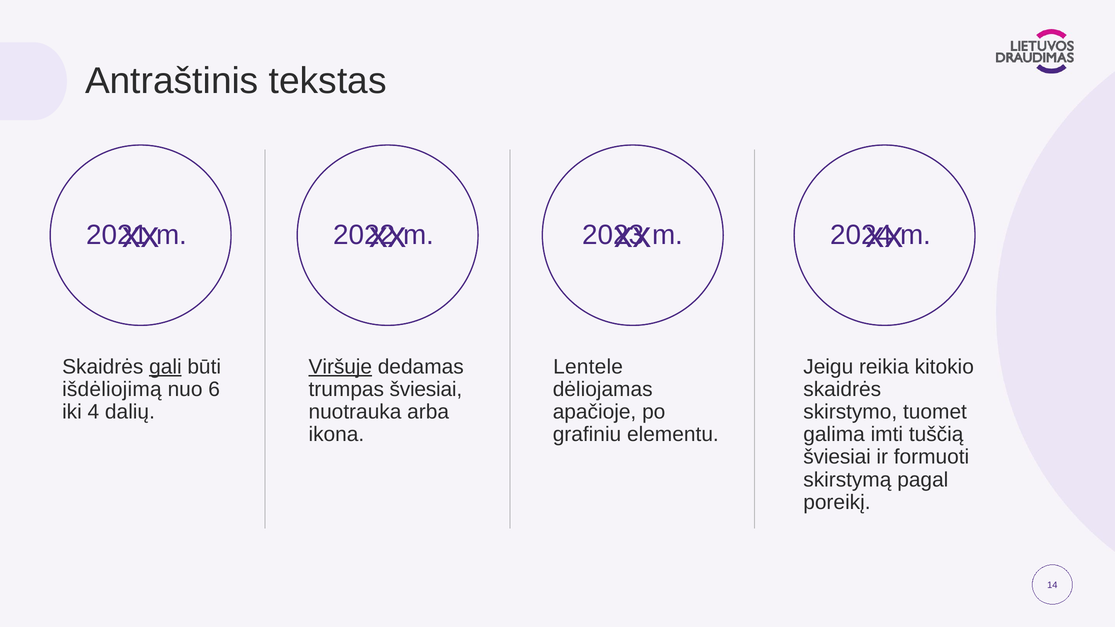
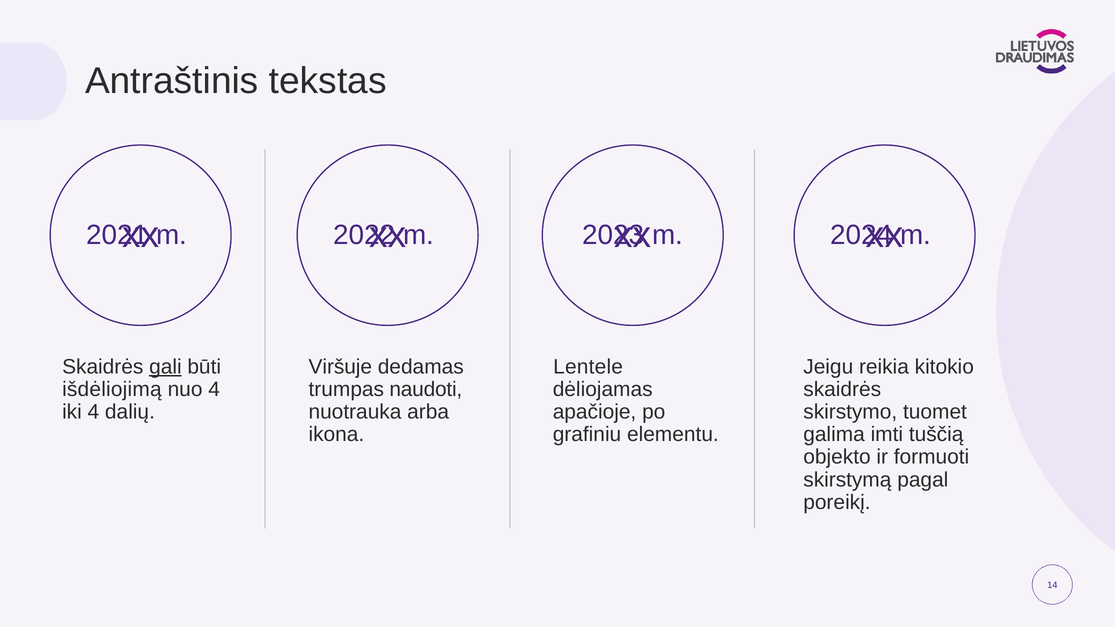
Viršuje underline: present -> none
nuo 6: 6 -> 4
trumpas šviesiai: šviesiai -> naudoti
šviesiai at (837, 457): šviesiai -> objekto
